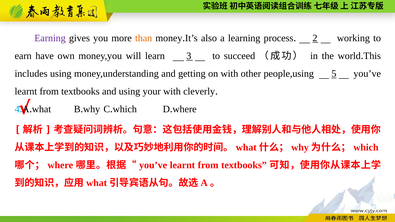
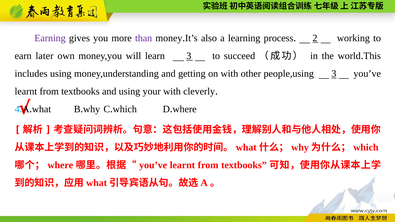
than colour: orange -> purple
have: have -> later
people,using 5: 5 -> 3
